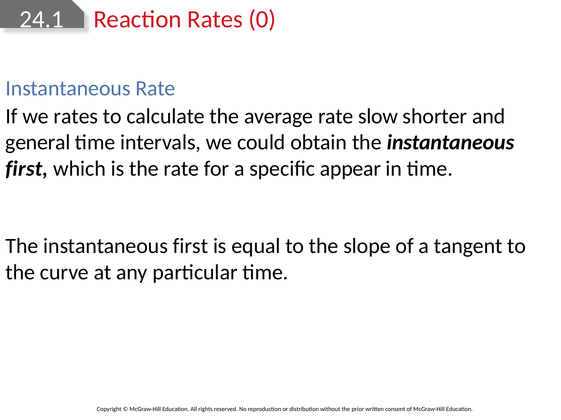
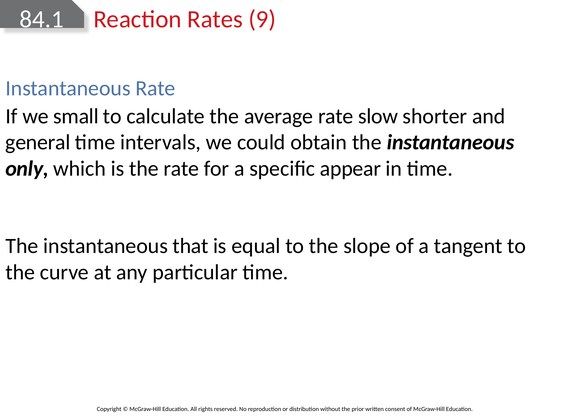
24.1: 24.1 -> 84.1
0: 0 -> 9
we rates: rates -> small
first at (27, 169): first -> only
first at (190, 247): first -> that
